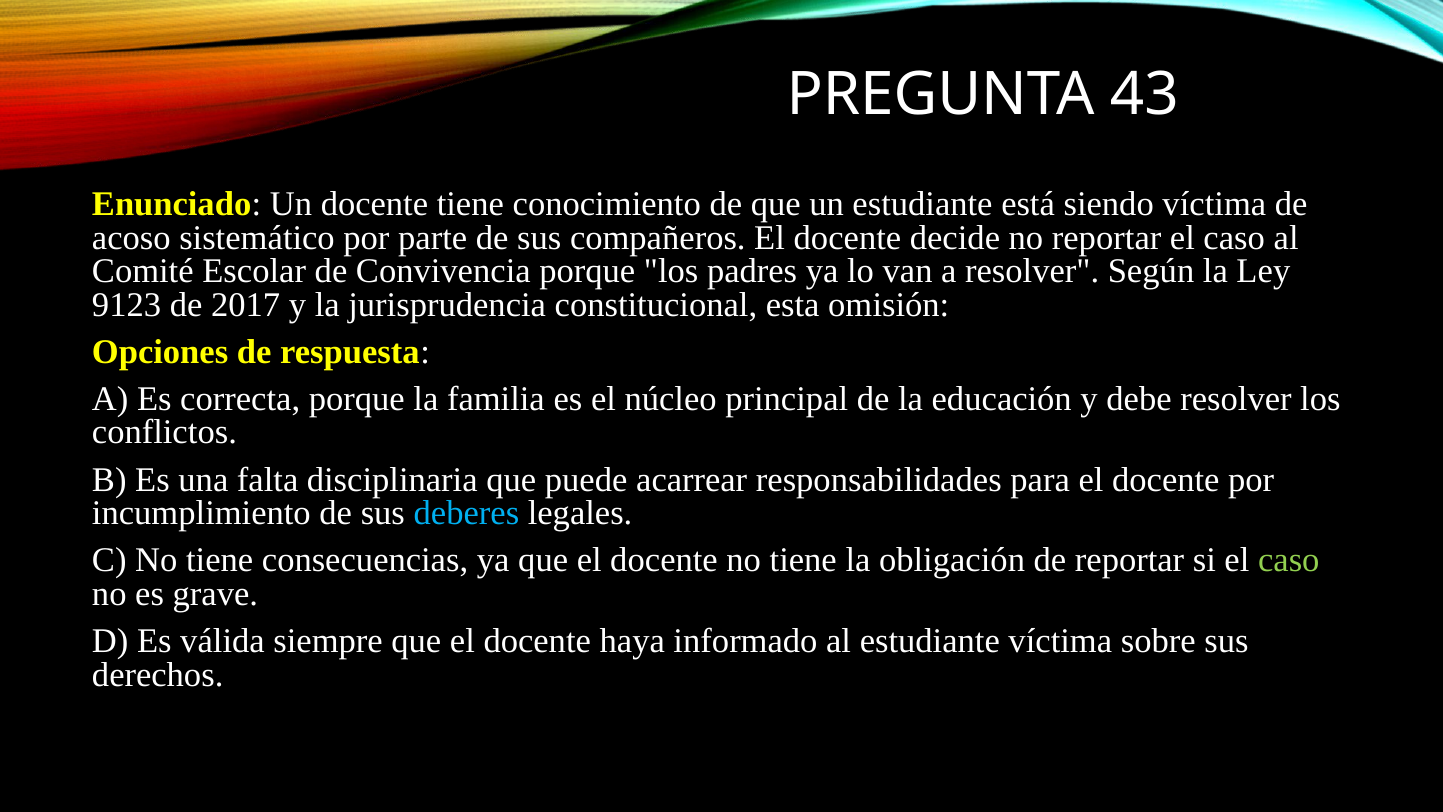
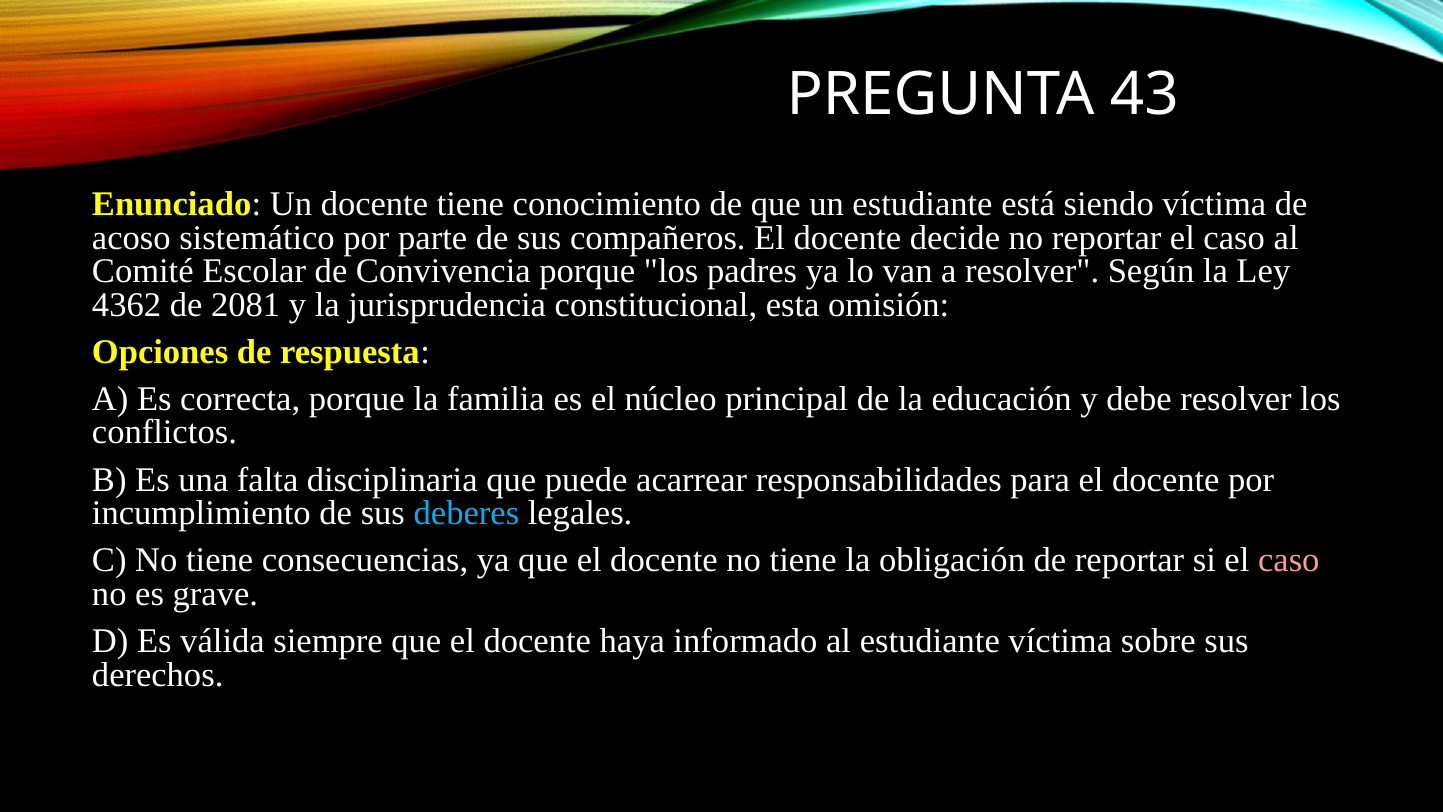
9123: 9123 -> 4362
2017: 2017 -> 2081
caso at (1289, 560) colour: light green -> pink
